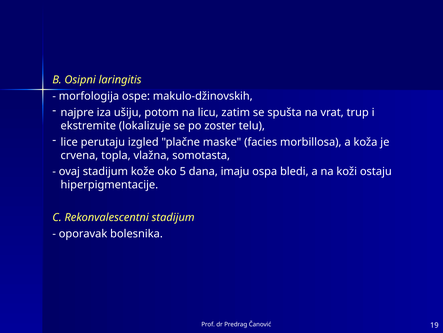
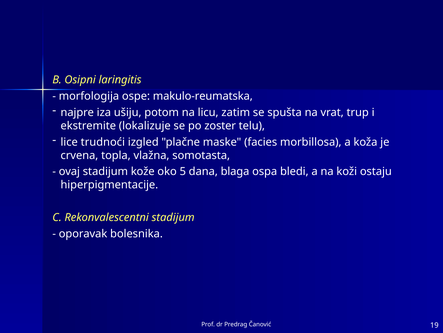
makulo-džinovskih: makulo-džinovskih -> makulo-reumatska
perutaju: perutaju -> trudnoći
imaju: imaju -> blaga
